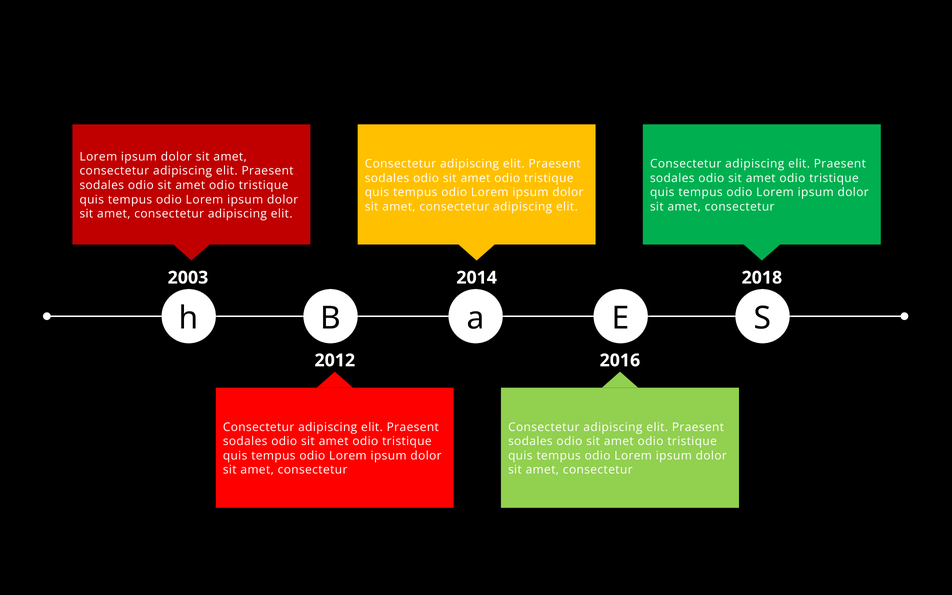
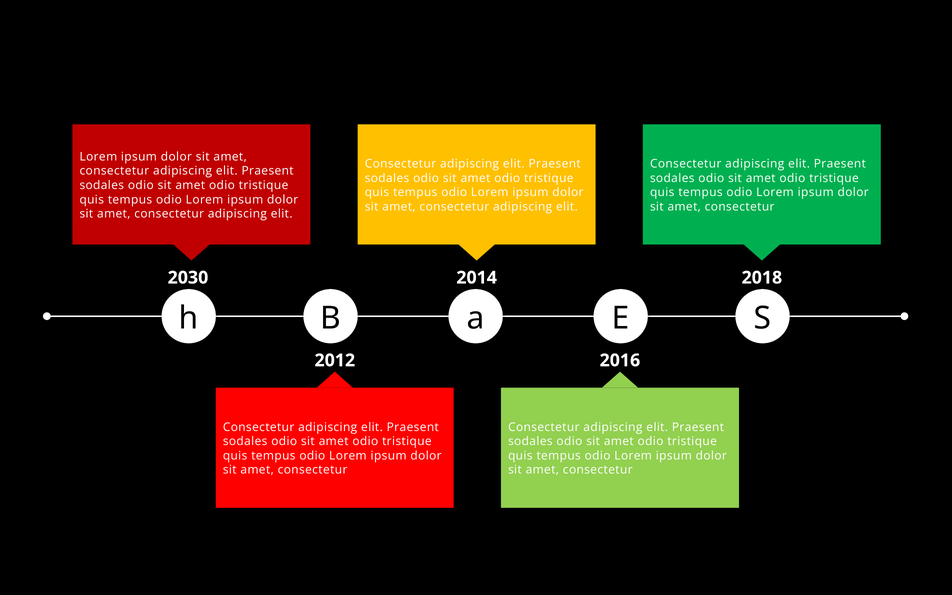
2003: 2003 -> 2030
